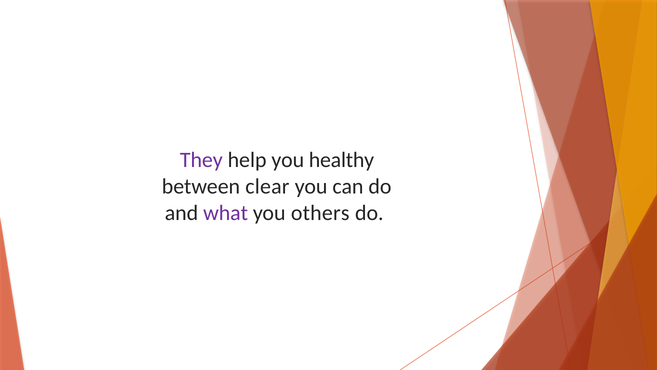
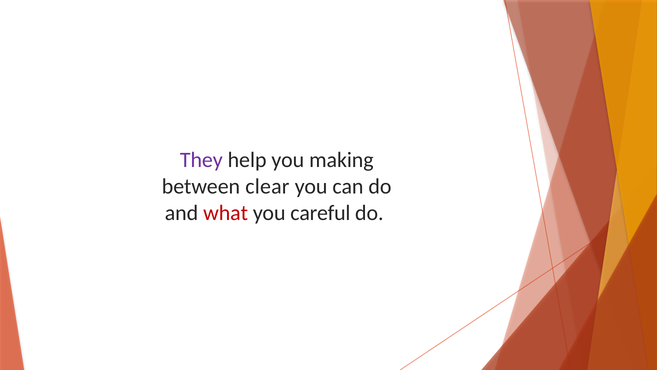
healthy: healthy -> making
what colour: purple -> red
others: others -> careful
